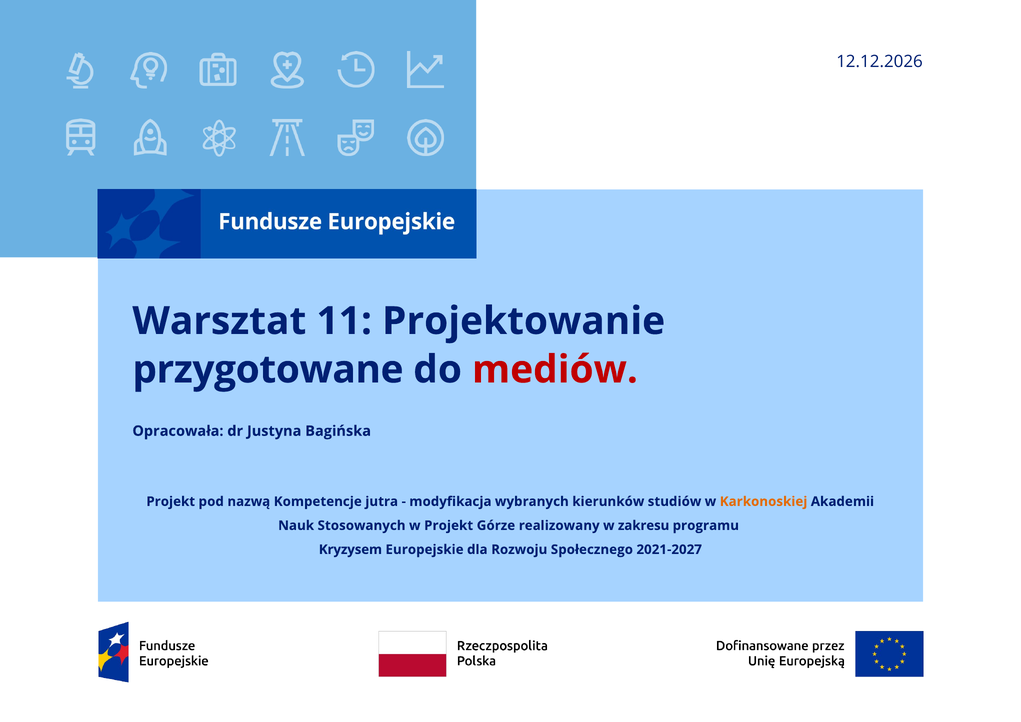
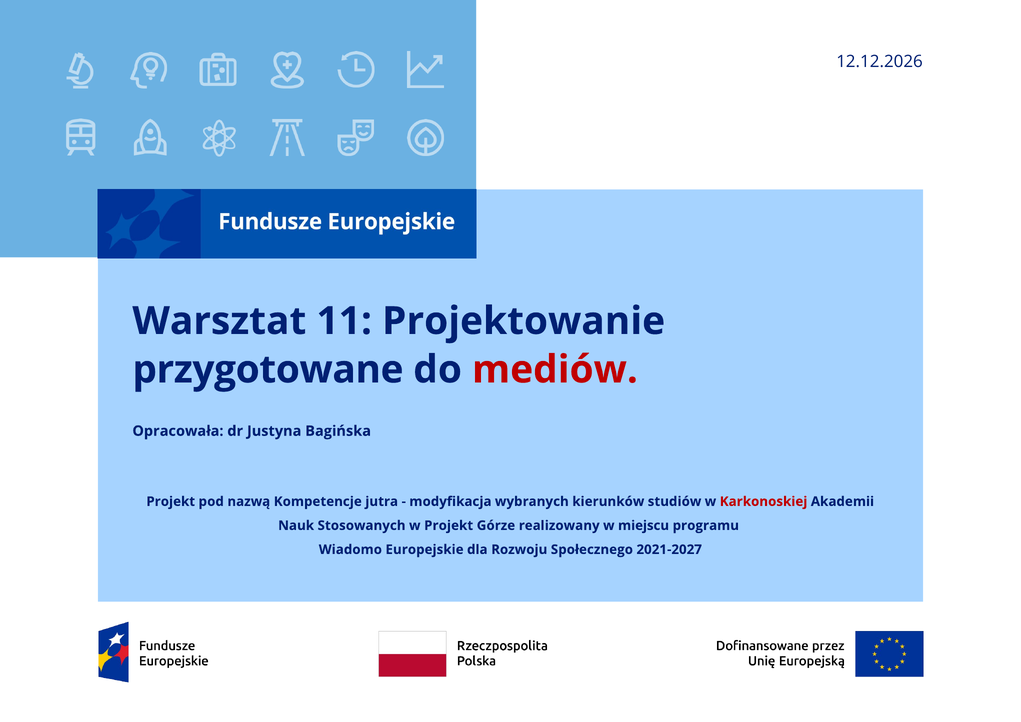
Karkonoskiej colour: orange -> red
zakresu: zakresu -> miejscu
Kryzysem: Kryzysem -> Wiadomo
